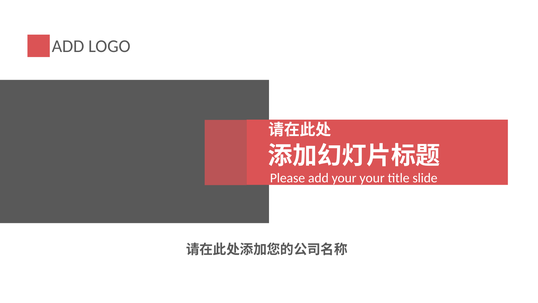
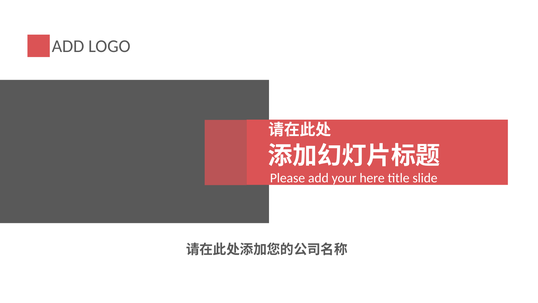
your your: your -> here
